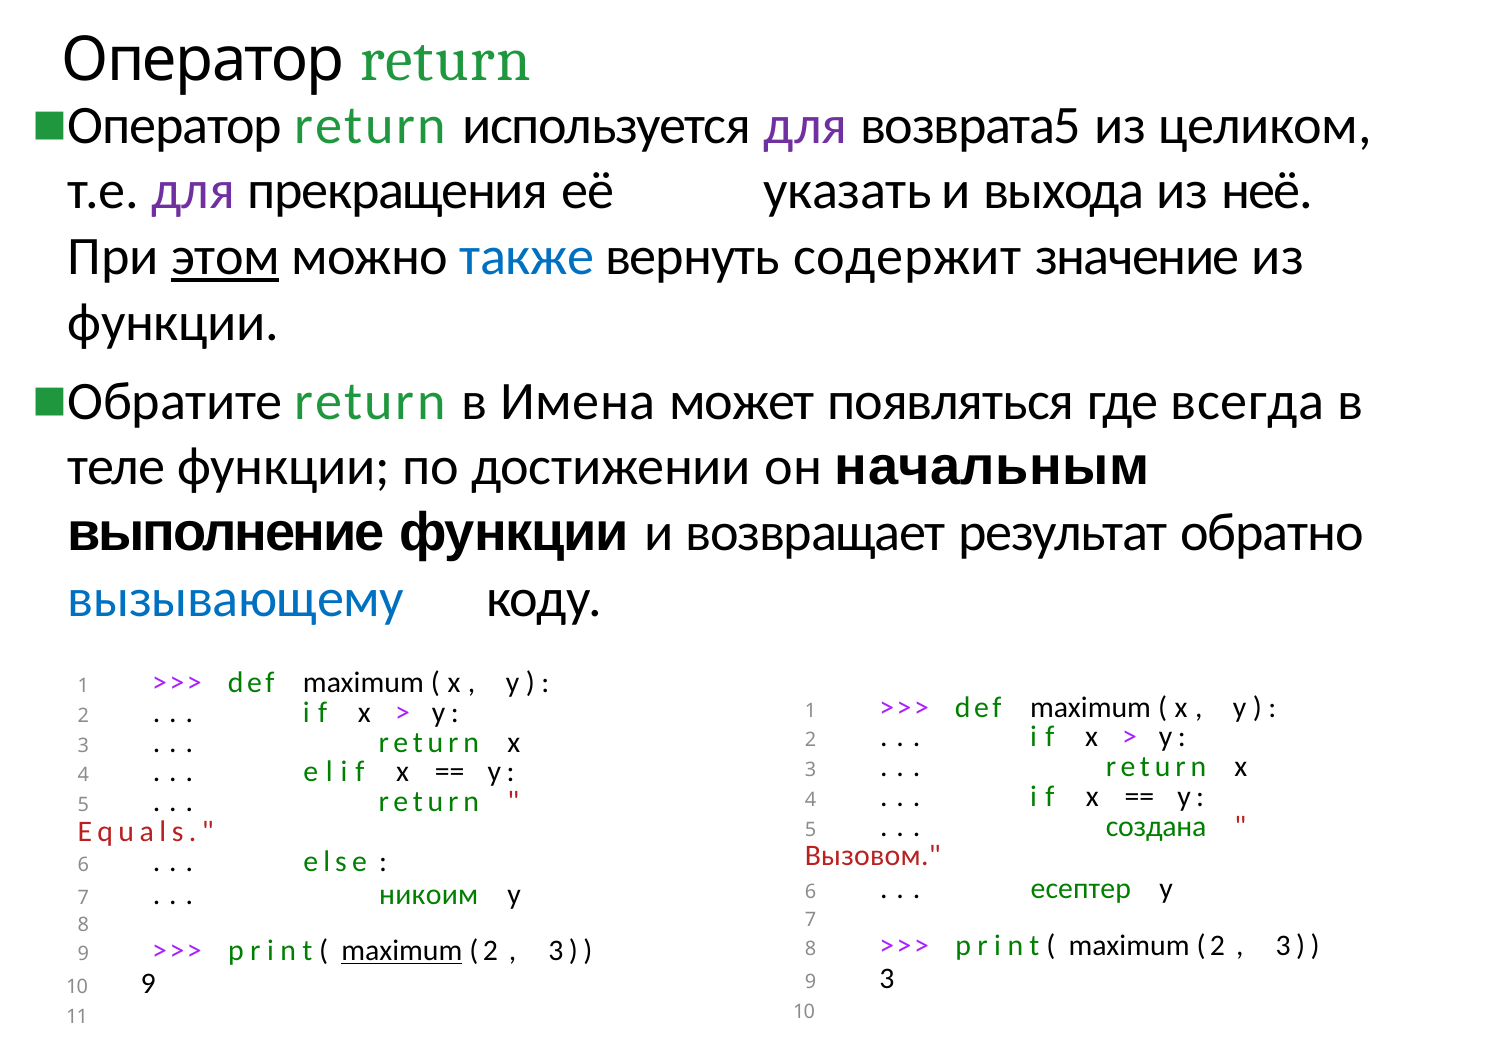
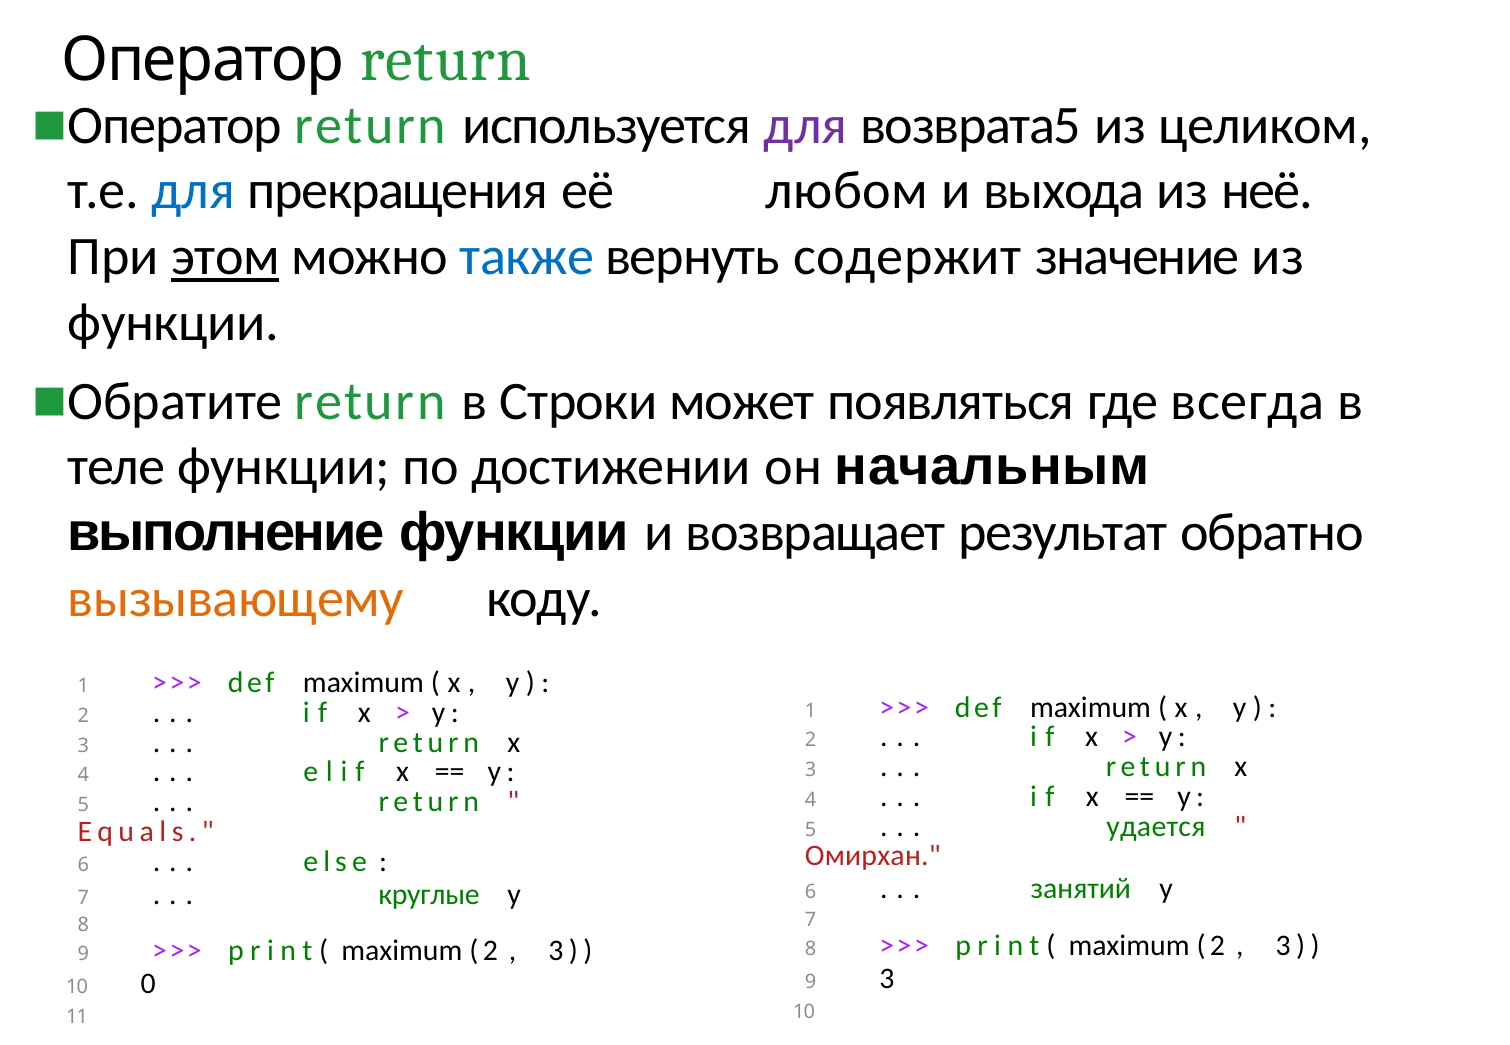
для at (193, 191) colour: purple -> blue
указать: указать -> любом
Имена: Имена -> Строки
вызывающему colour: blue -> orange
создана: создана -> удается
Вызовом: Вызовом -> Омирхан
есептер: есептер -> занятий
никоим: никоим -> круглые
maximum at (402, 951) underline: present -> none
10 9: 9 -> 0
